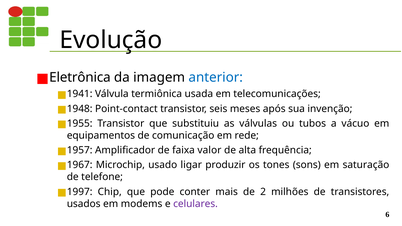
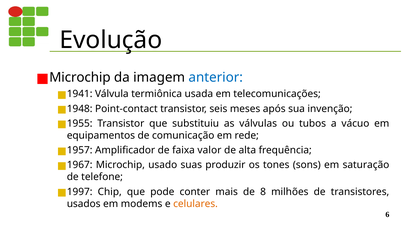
Eletrônica at (80, 78): Eletrônica -> Microchip
ligar: ligar -> suas
2: 2 -> 8
celulares colour: purple -> orange
